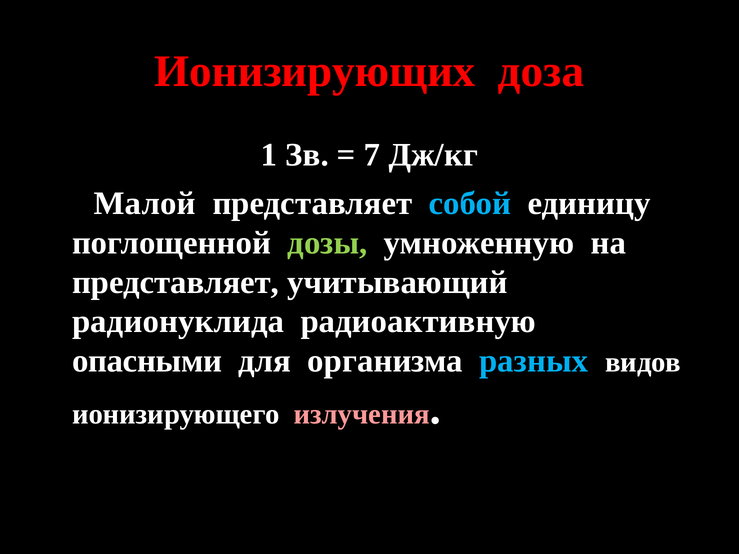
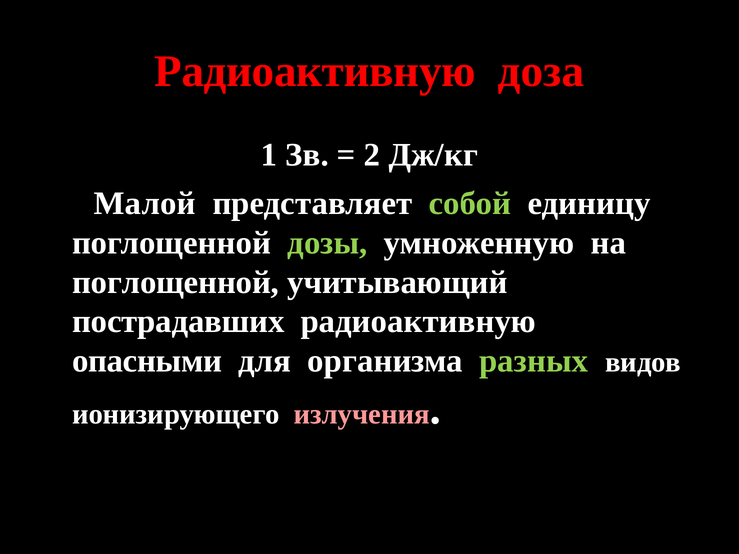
Ионизирующих at (315, 72): Ионизирующих -> Радиоактивную
7: 7 -> 2
собой colour: light blue -> light green
представляет at (176, 282): представляет -> поглощенной
радионуклида: радионуклида -> пострадавших
разных colour: light blue -> light green
